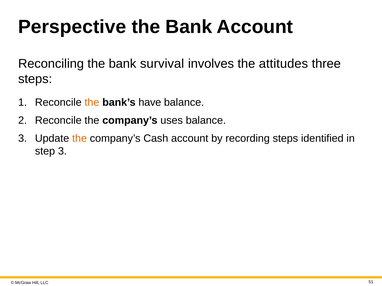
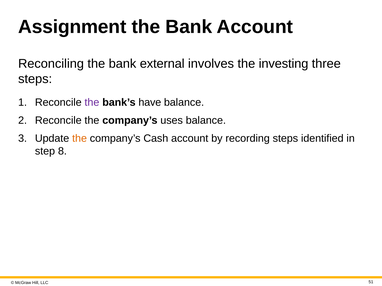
Perspective: Perspective -> Assignment
survival: survival -> external
attitudes: attitudes -> investing
the at (92, 102) colour: orange -> purple
step 3: 3 -> 8
